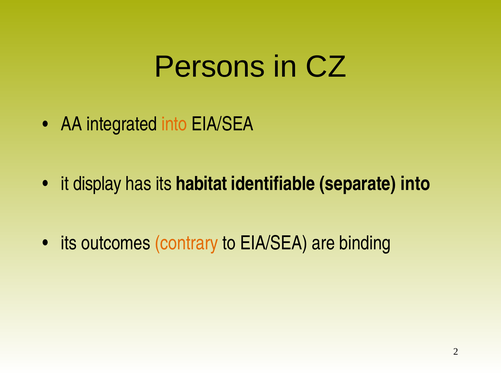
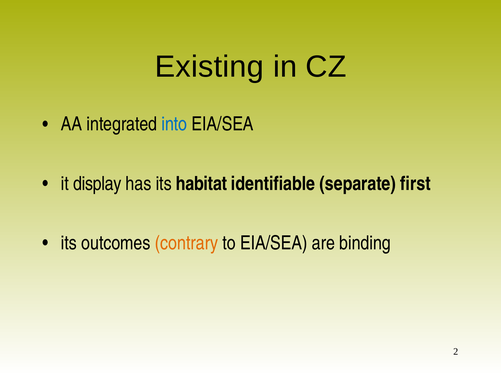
Persons: Persons -> Existing
into at (174, 124) colour: orange -> blue
separate into: into -> first
